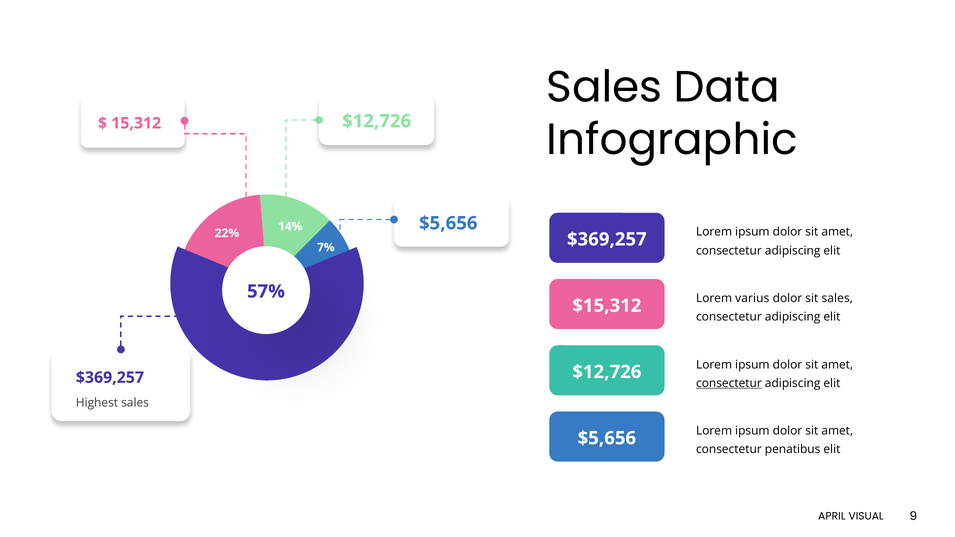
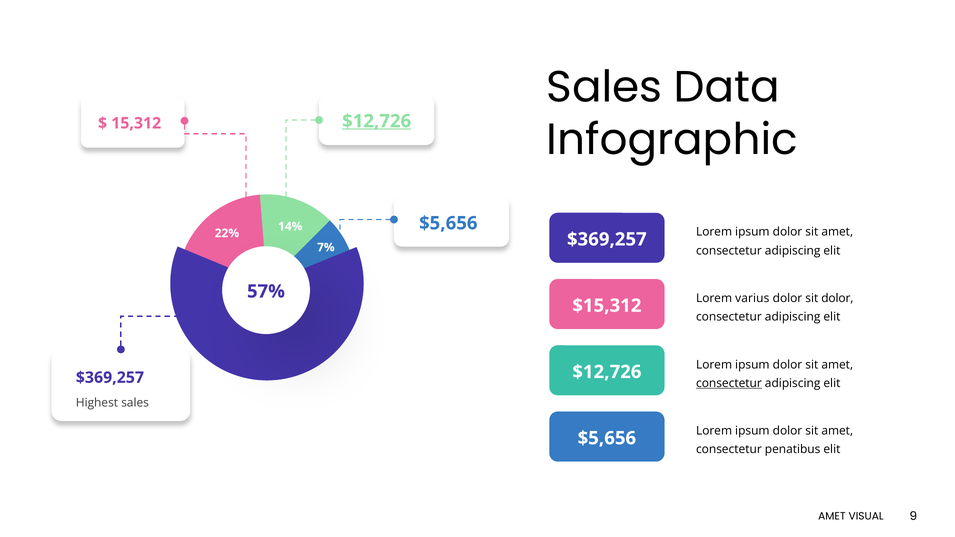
$12,726 at (377, 121) underline: none -> present
sit sales: sales -> dolor
APRIL at (832, 516): APRIL -> AMET
